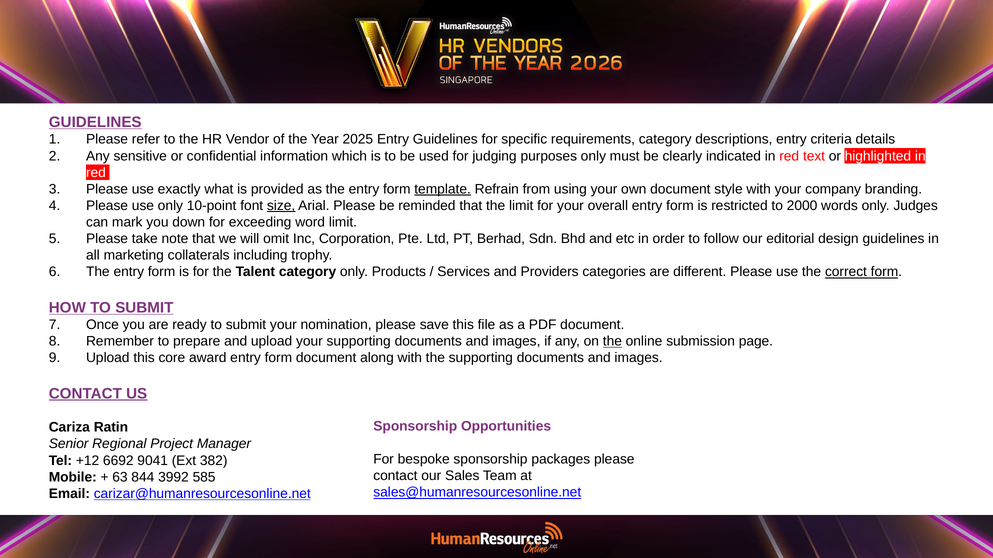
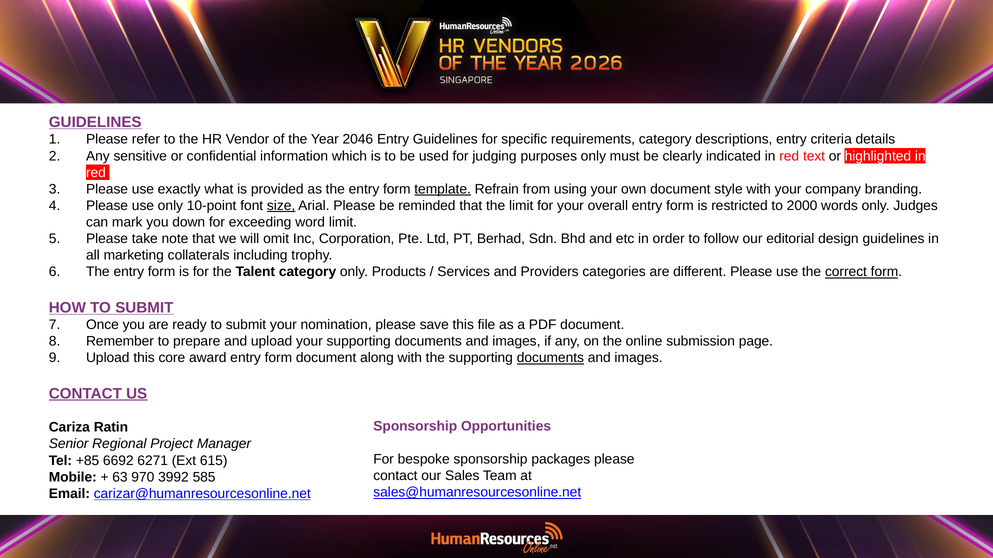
2025: 2025 -> 2046
the at (612, 342) underline: present -> none
documents at (550, 358) underline: none -> present
+12: +12 -> +85
9041: 9041 -> 6271
382: 382 -> 615
844: 844 -> 970
